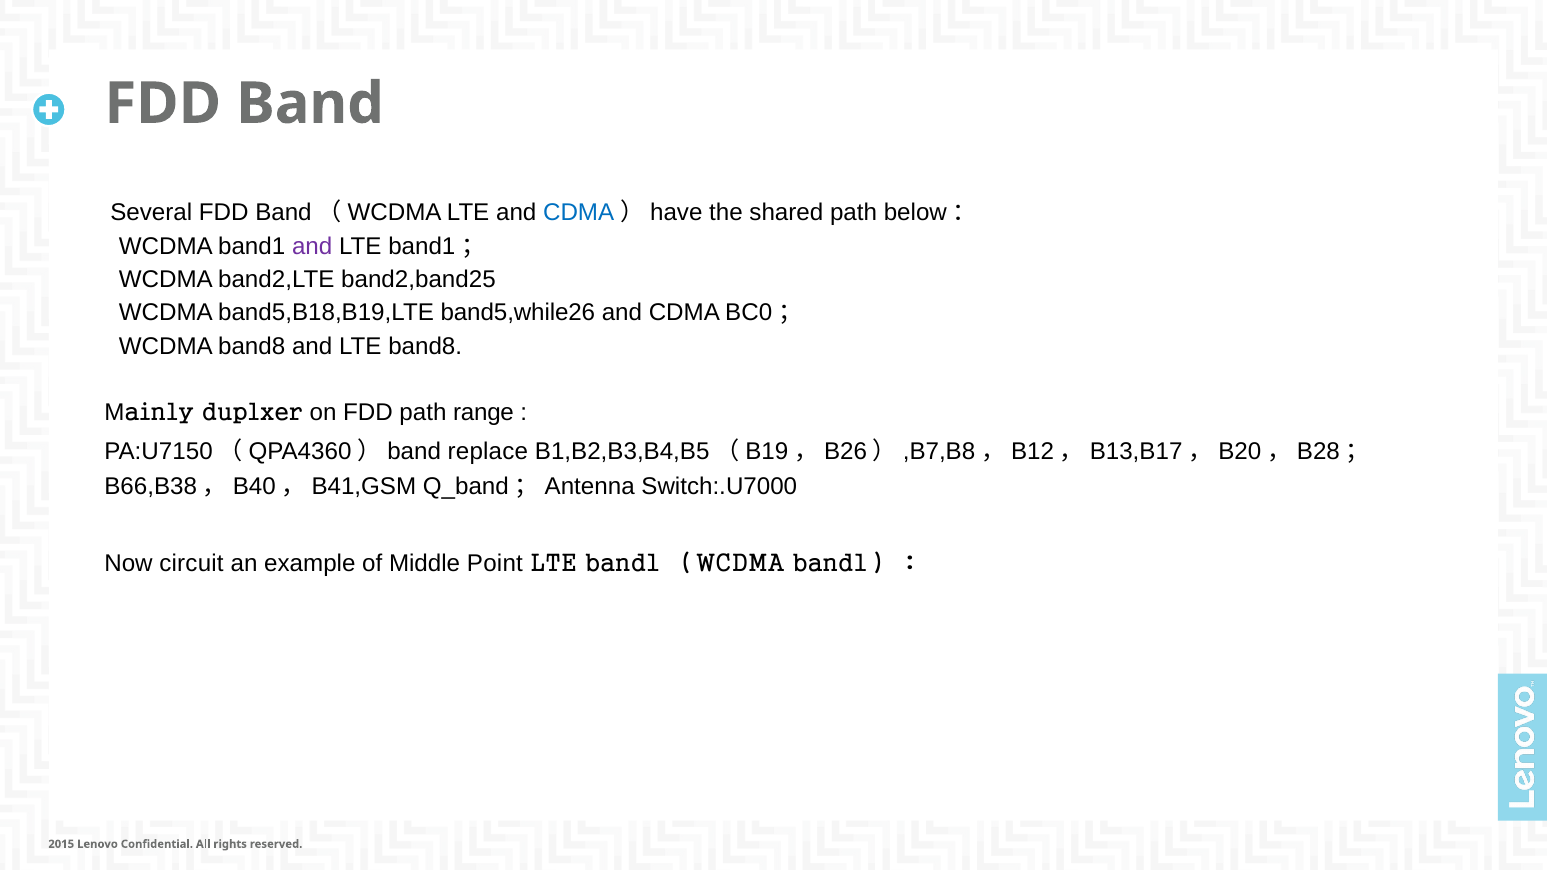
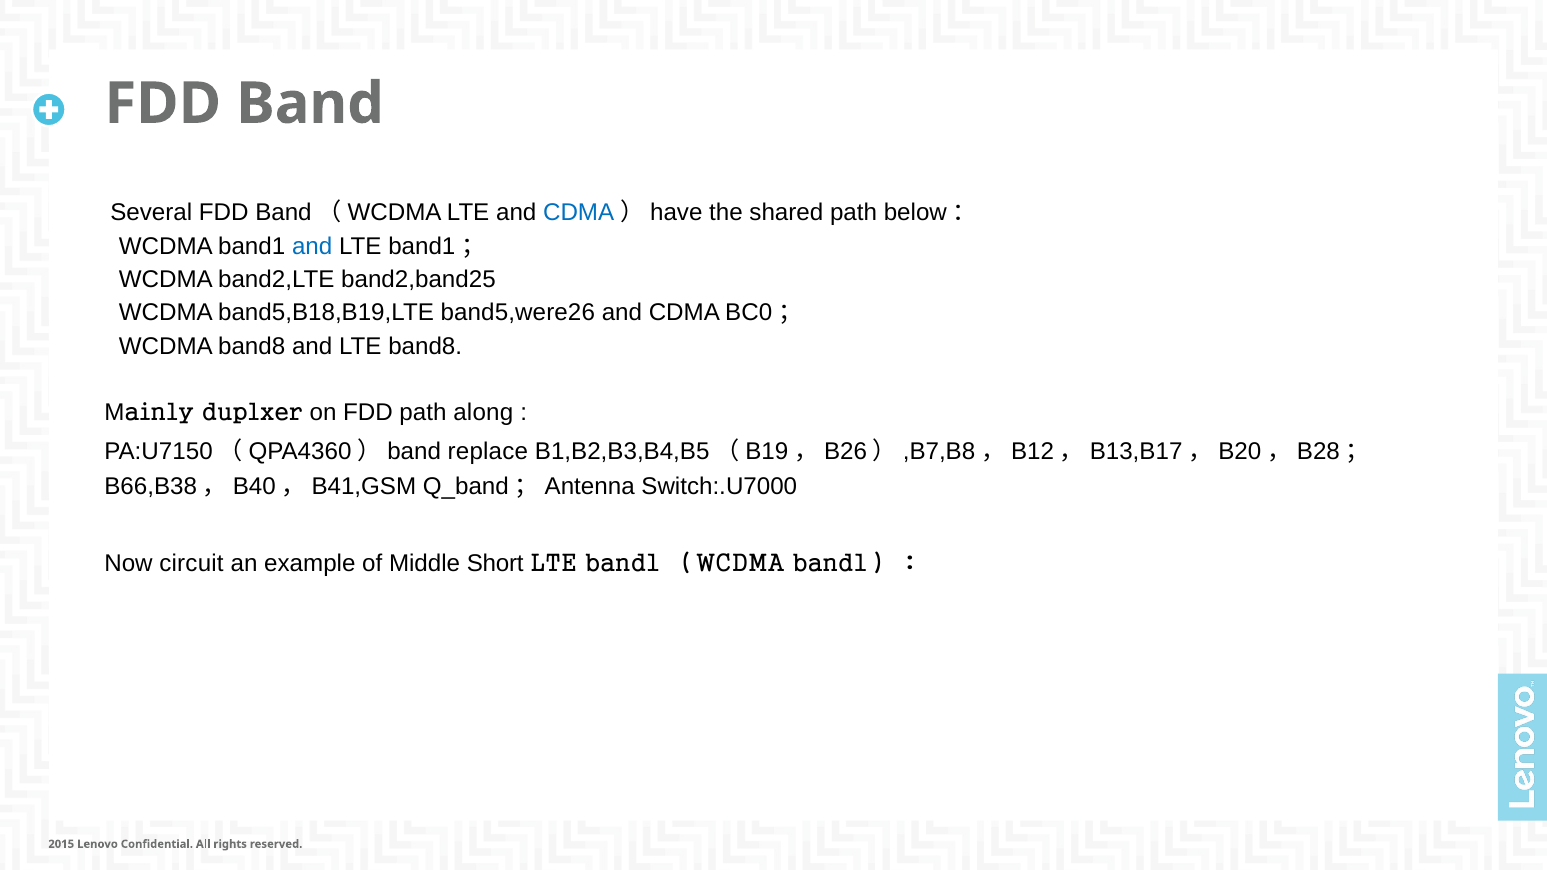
and at (312, 246) colour: purple -> blue
band5,while26: band5,while26 -> band5,were26
range: range -> along
Point: Point -> Short
